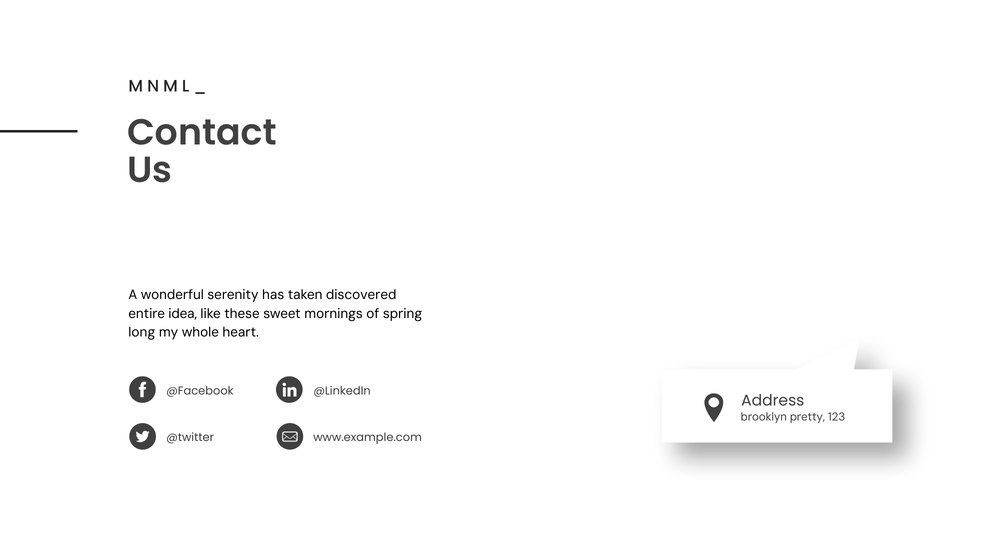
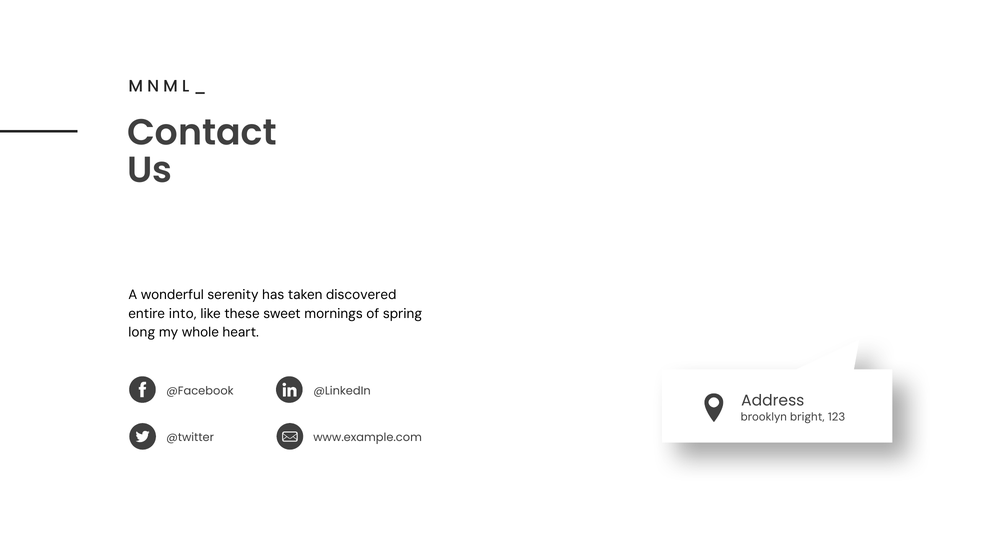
idea: idea -> into
pretty: pretty -> bright
